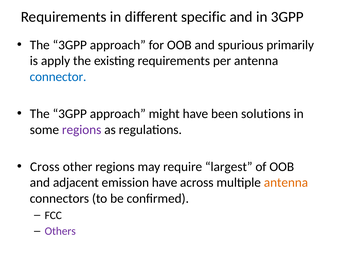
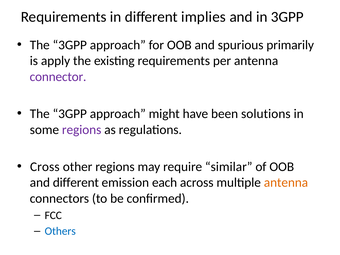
specific: specific -> implies
connector colour: blue -> purple
largest: largest -> similar
and adjacent: adjacent -> different
emission have: have -> each
Others colour: purple -> blue
